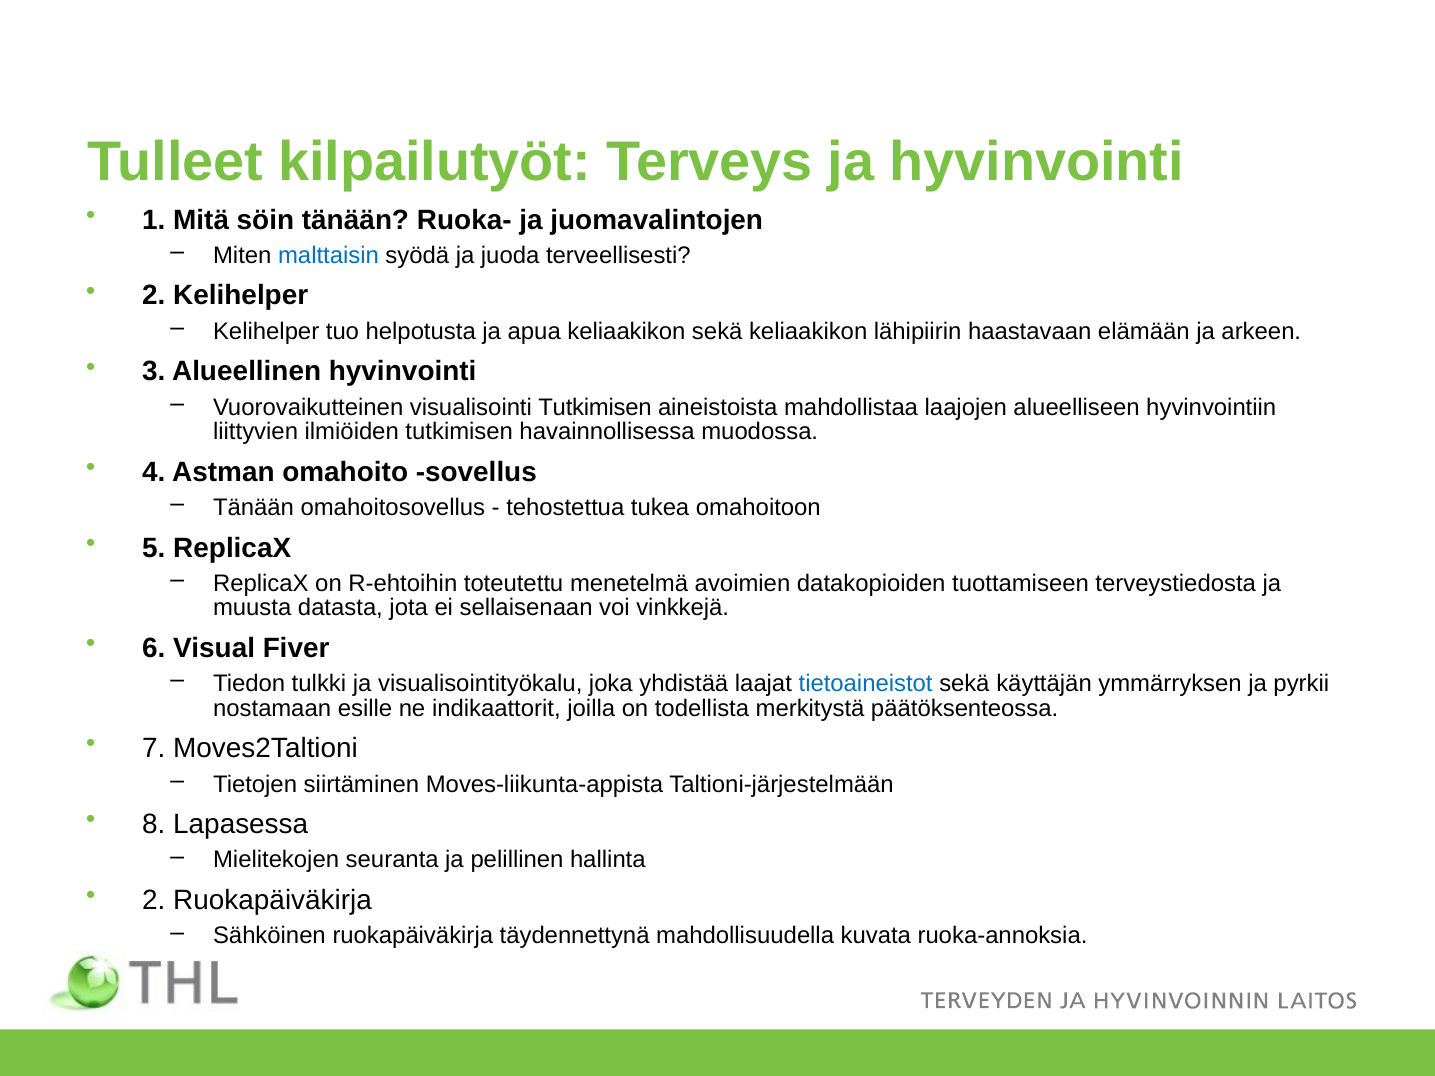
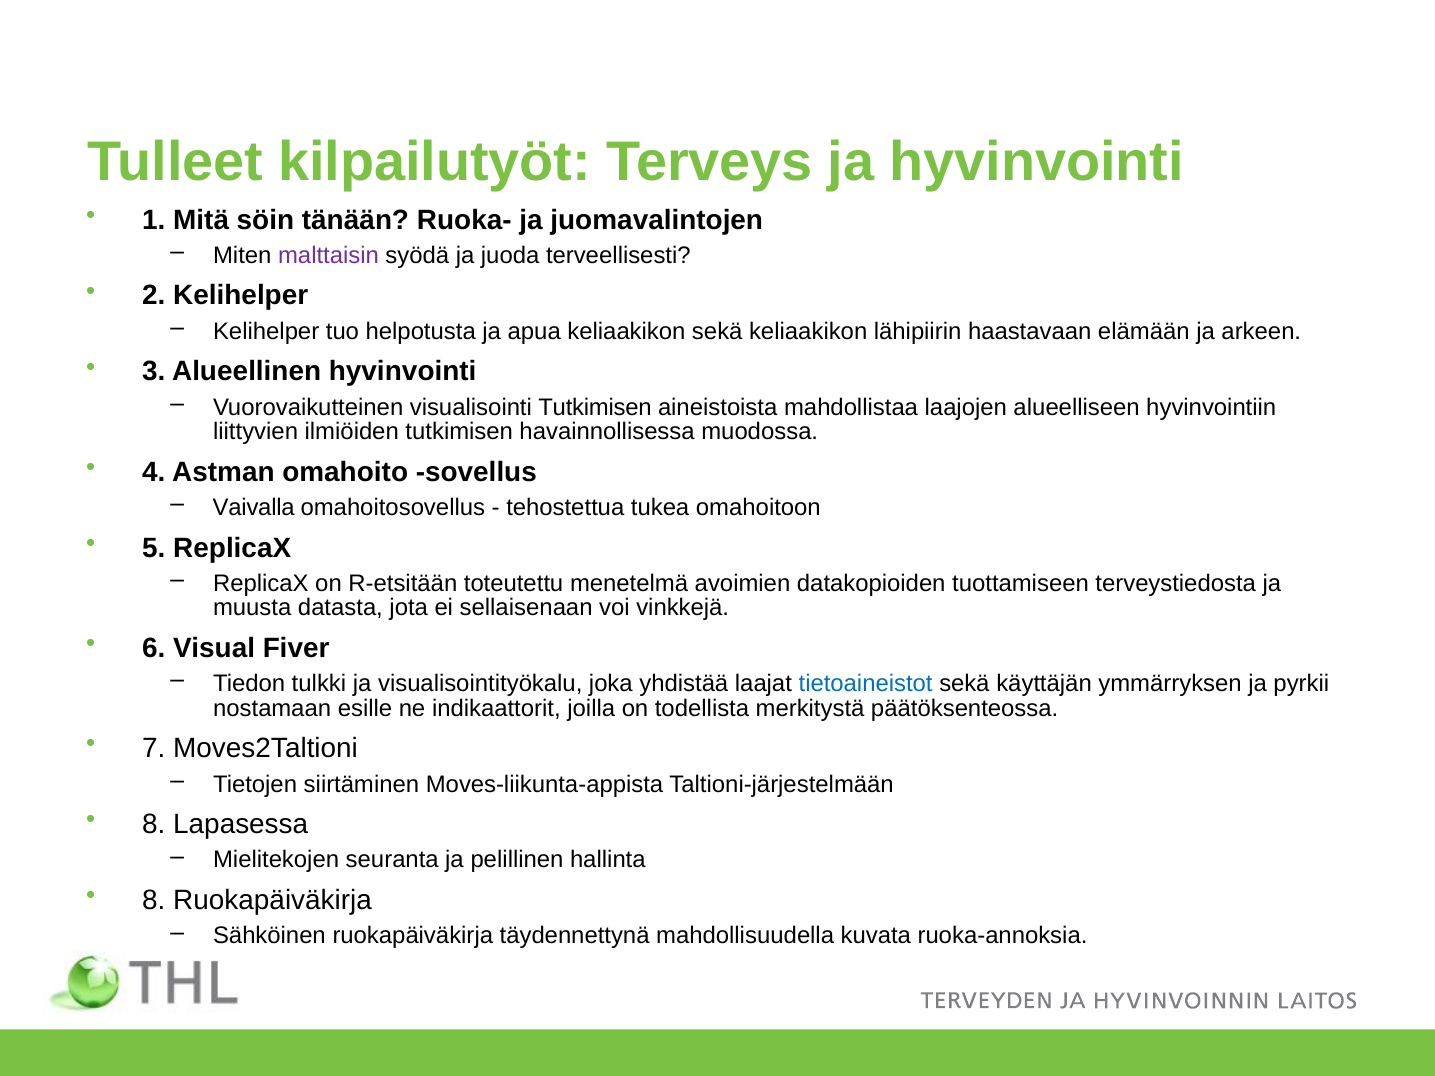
malttaisin colour: blue -> purple
Tänään at (254, 508): Tänään -> Vaivalla
R-ehtoihin: R-ehtoihin -> R-etsitään
2 at (154, 900): 2 -> 8
